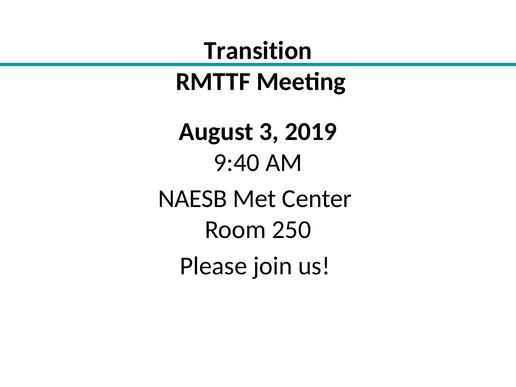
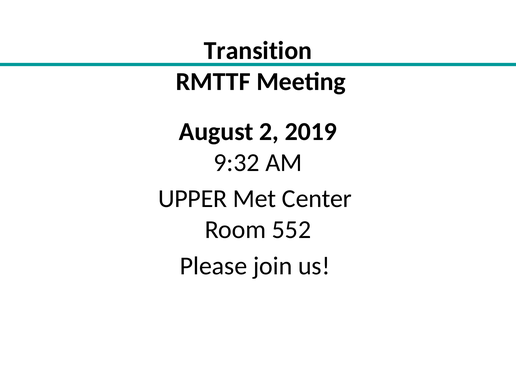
3: 3 -> 2
9:40: 9:40 -> 9:32
NAESB: NAESB -> UPPER
250: 250 -> 552
